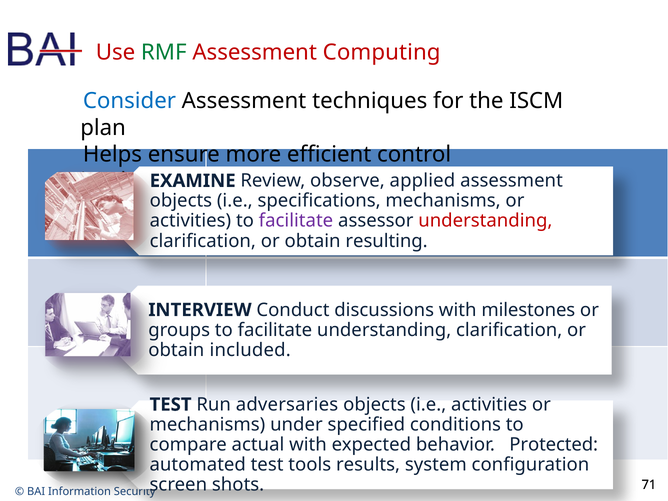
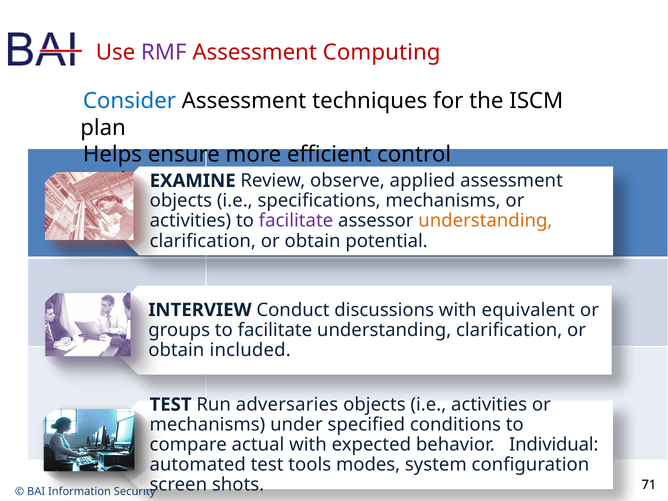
RMF colour: green -> purple
understanding at (485, 221) colour: red -> orange
resulting: resulting -> potential
milestones: milestones -> equivalent
Protected: Protected -> Individual
results: results -> modes
